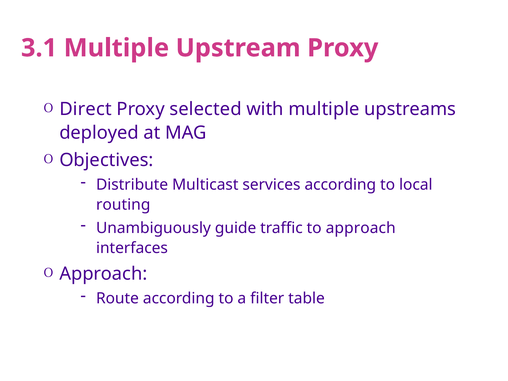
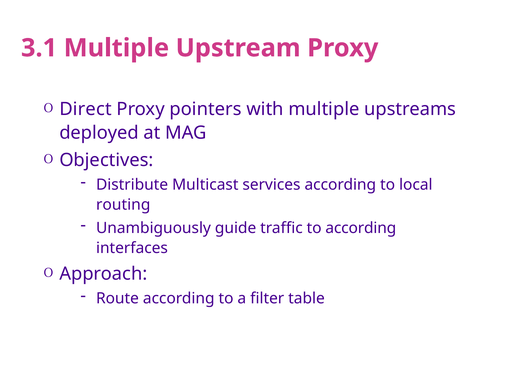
selected: selected -> pointers
to approach: approach -> according
